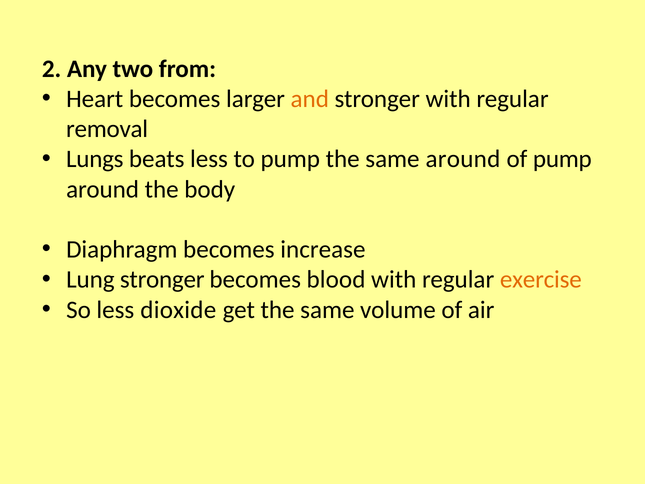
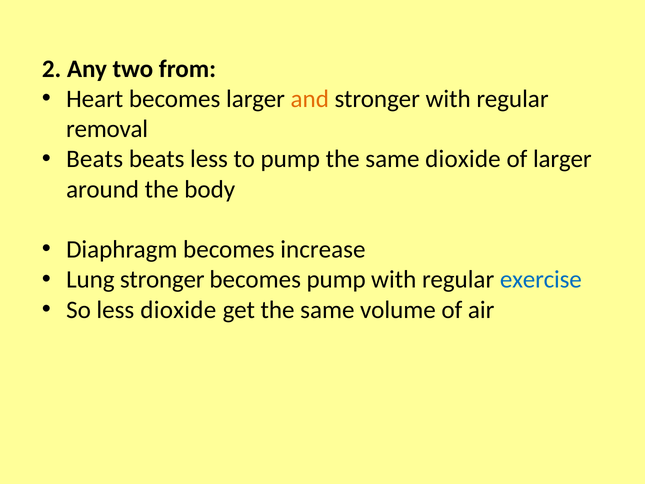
Lungs at (95, 159): Lungs -> Beats
same around: around -> dioxide
of pump: pump -> larger
becomes blood: blood -> pump
exercise colour: orange -> blue
